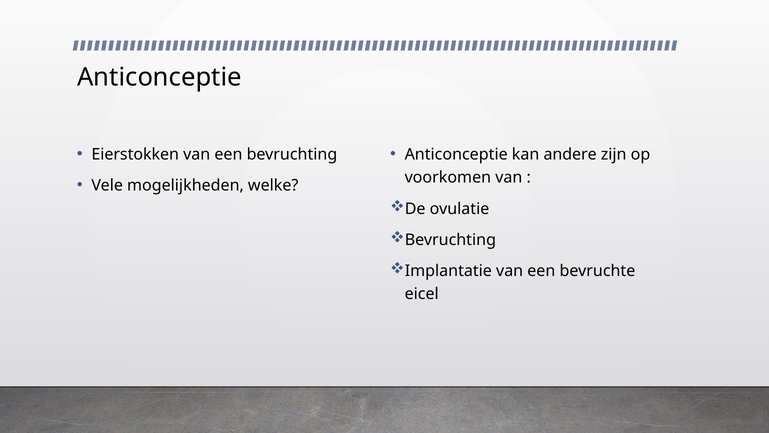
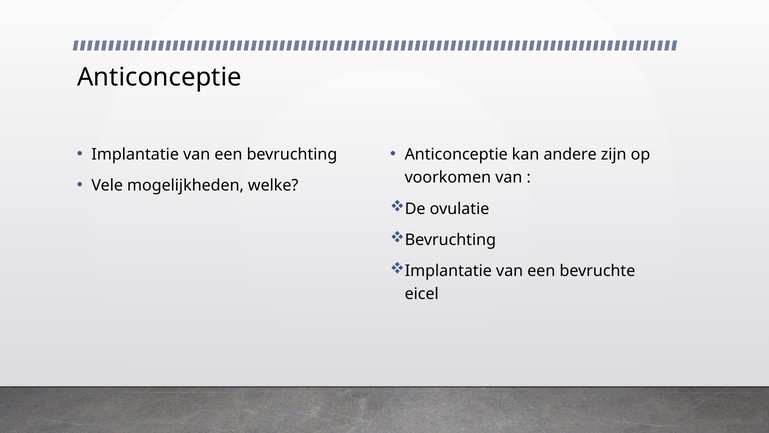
Eierstokken at (135, 154): Eierstokken -> Implantatie
